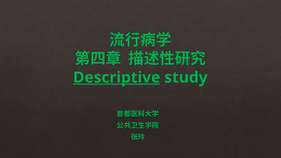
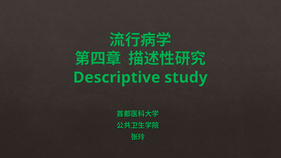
Descriptive underline: present -> none
